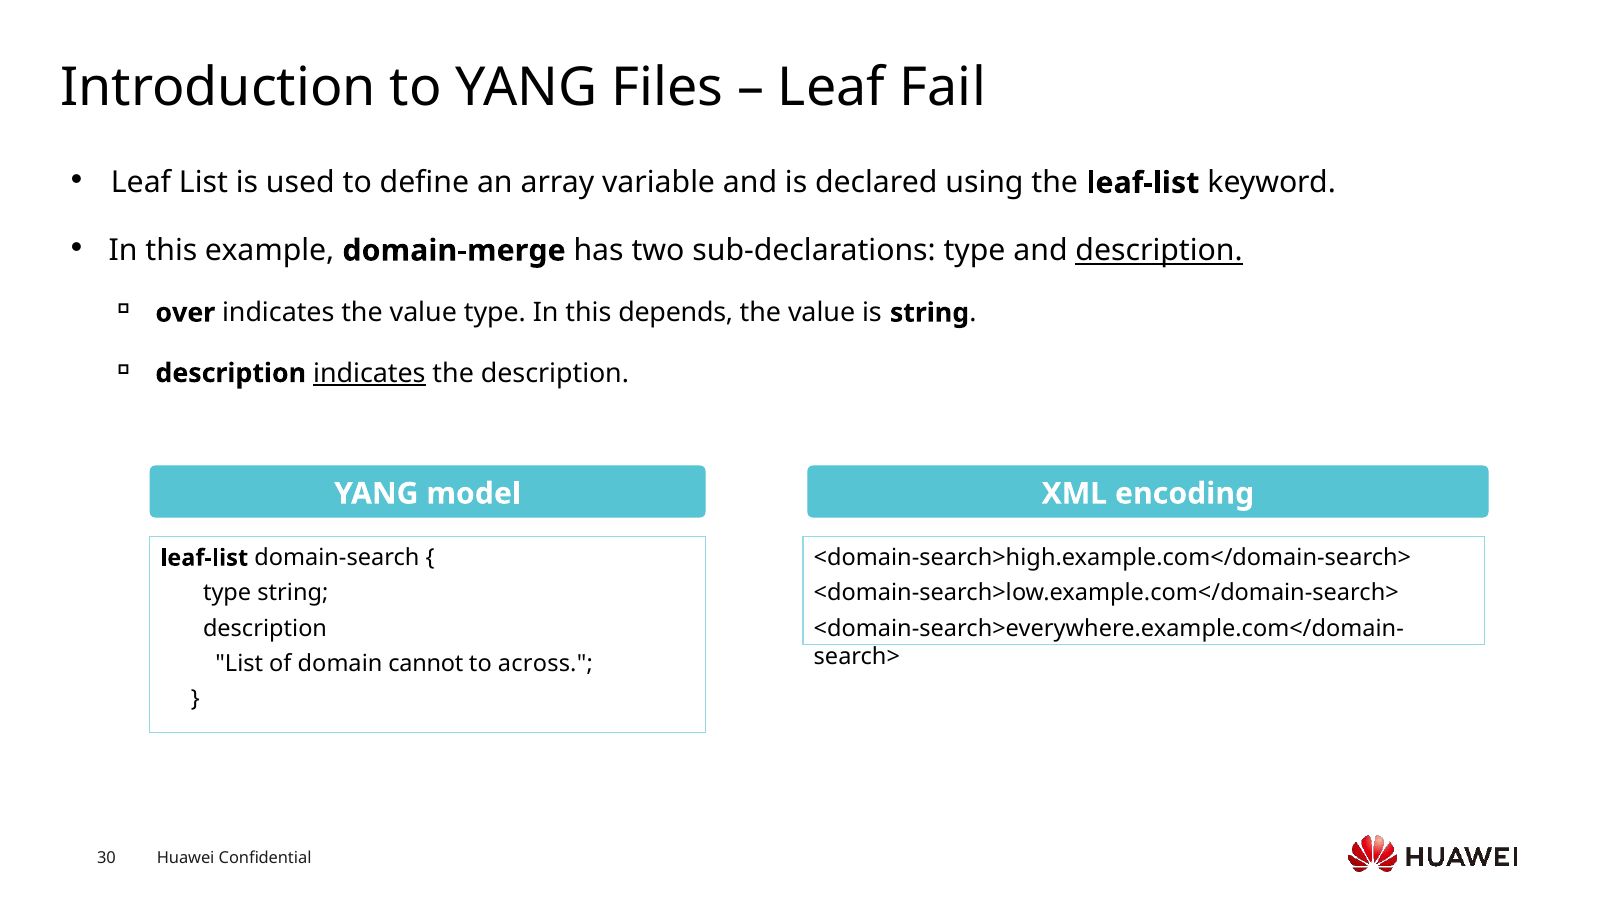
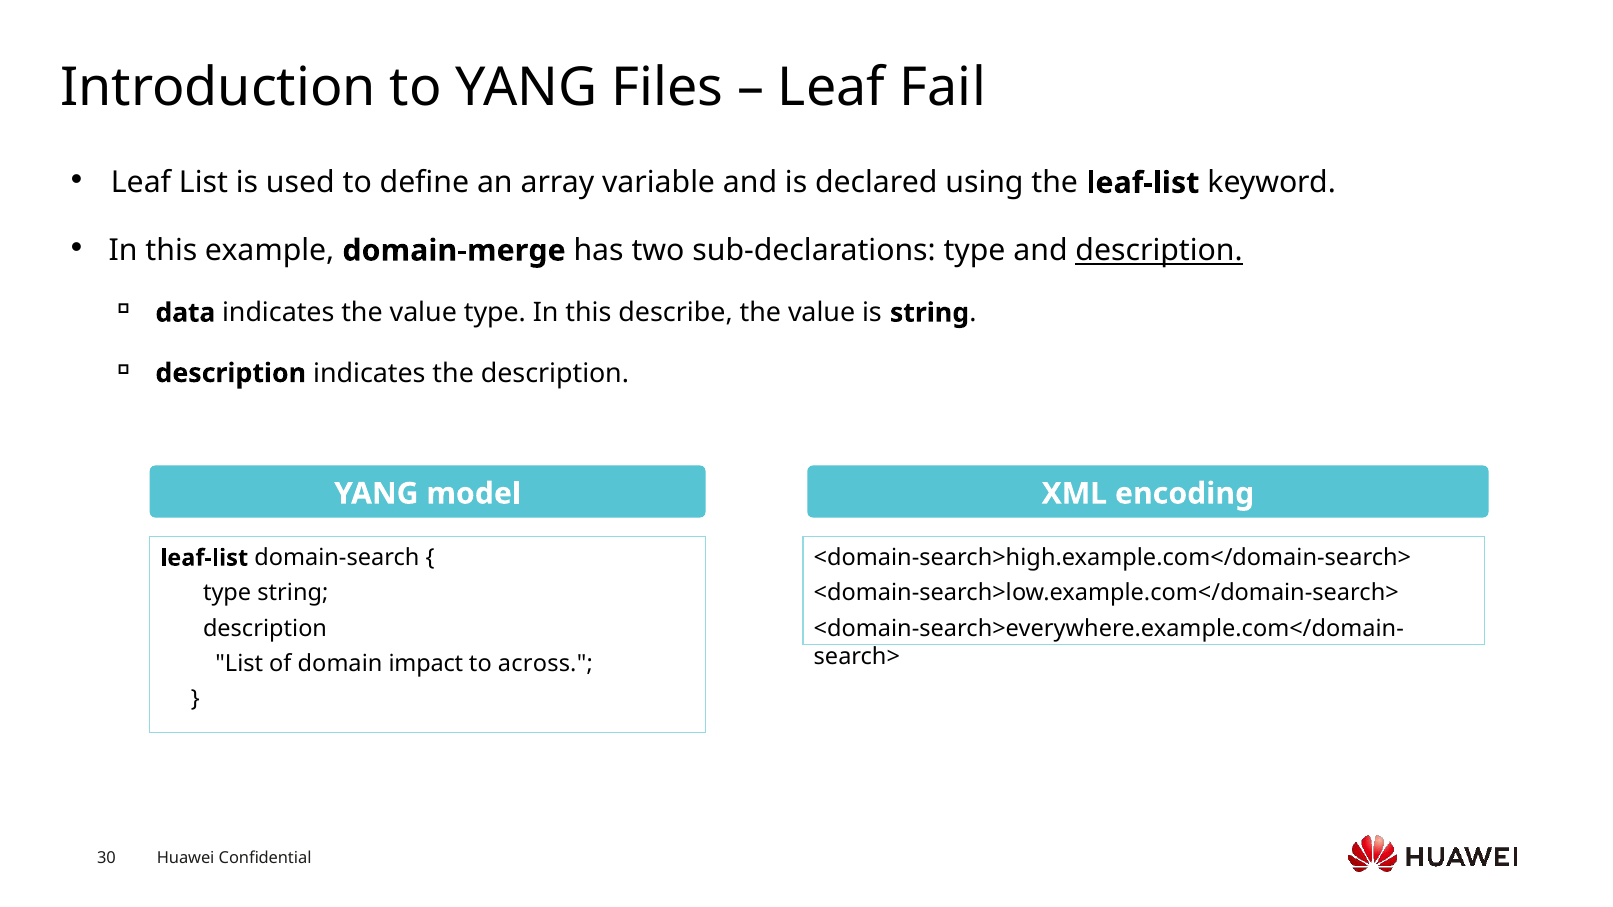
over: over -> data
depends: depends -> describe
indicates at (369, 373) underline: present -> none
cannot: cannot -> impact
